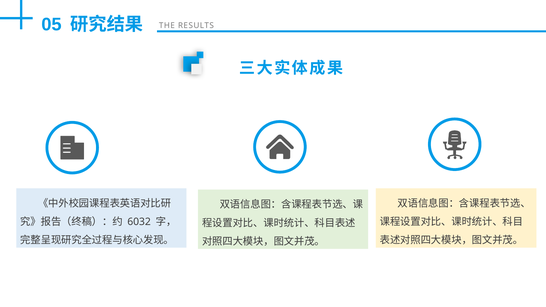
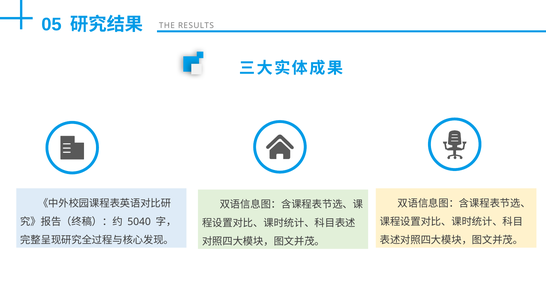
6032: 6032 -> 5040
